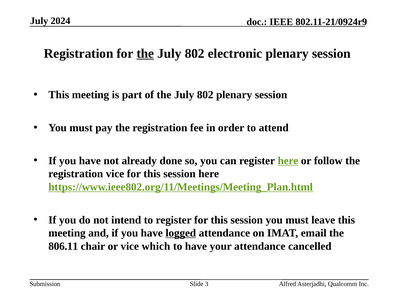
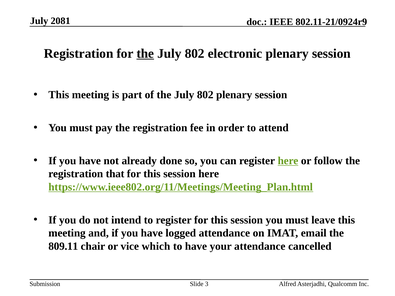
2024: 2024 -> 2081
registration vice: vice -> that
logged underline: present -> none
806.11: 806.11 -> 809.11
